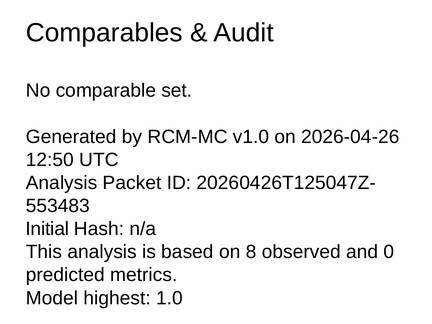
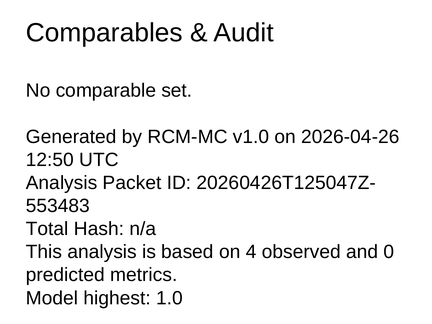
Initial: Initial -> Total
8: 8 -> 4
